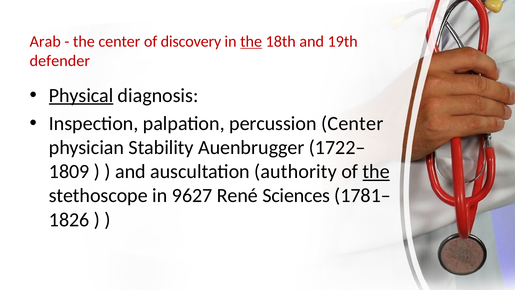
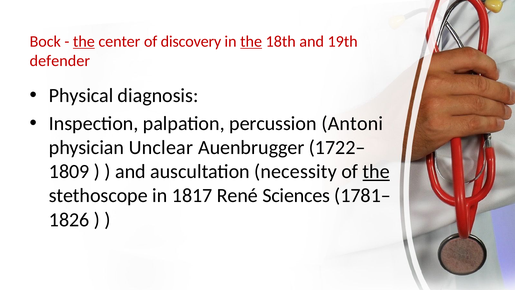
Arab: Arab -> Bock
the at (84, 41) underline: none -> present
Physical underline: present -> none
percussion Center: Center -> Antoni
Stability: Stability -> Unclear
authority: authority -> necessity
9627: 9627 -> 1817
